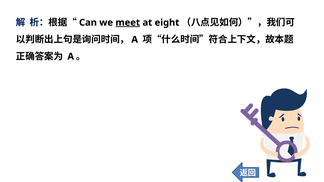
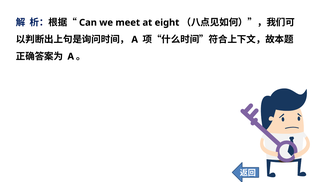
meet underline: present -> none
